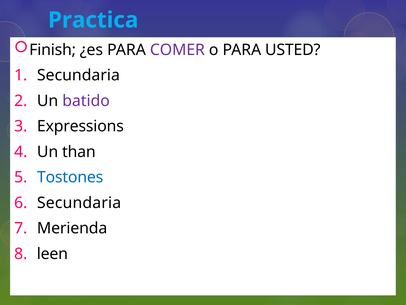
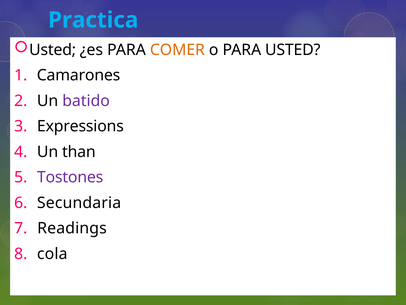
Finish at (53, 50): Finish -> Usted
COMER colour: purple -> orange
Secundaria at (78, 75): Secundaria -> Camarones
Tostones colour: blue -> purple
Merienda: Merienda -> Readings
leen: leen -> cola
